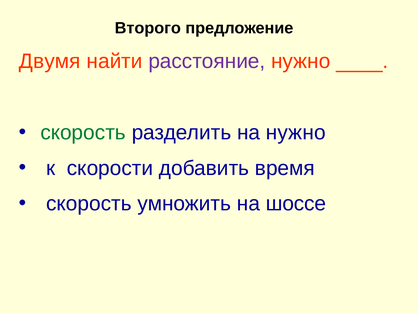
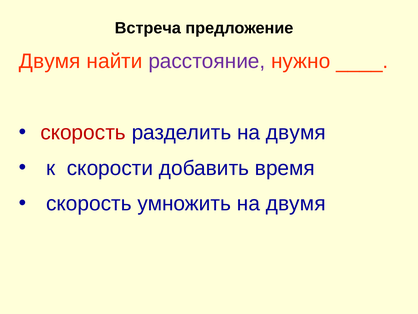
Второго: Второго -> Встреча
скорость at (83, 132) colour: green -> red
разделить на нужно: нужно -> двумя
умножить на шоссе: шоссе -> двумя
